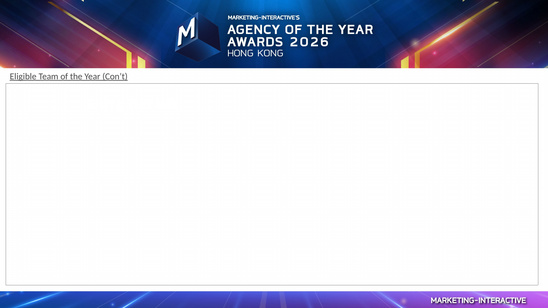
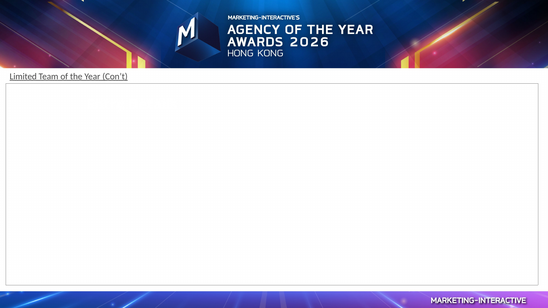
Eligible: Eligible -> Limited
